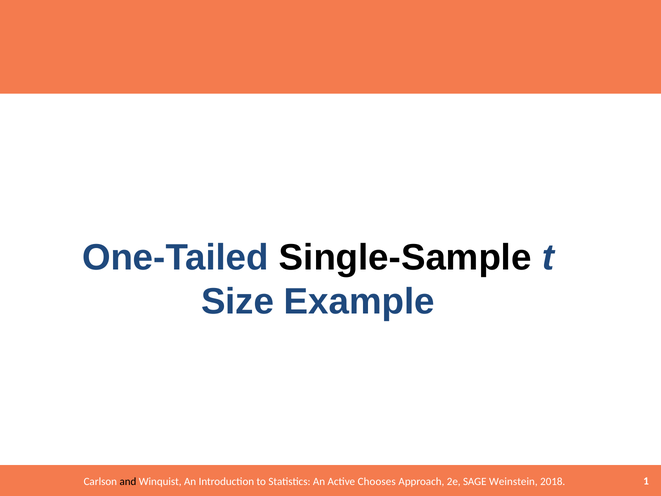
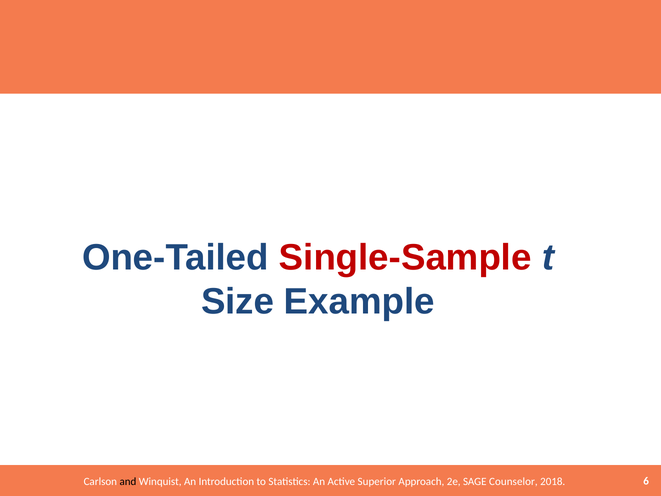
Single-Sample colour: black -> red
Chooses: Chooses -> Superior
Weinstein: Weinstein -> Counselor
1: 1 -> 6
